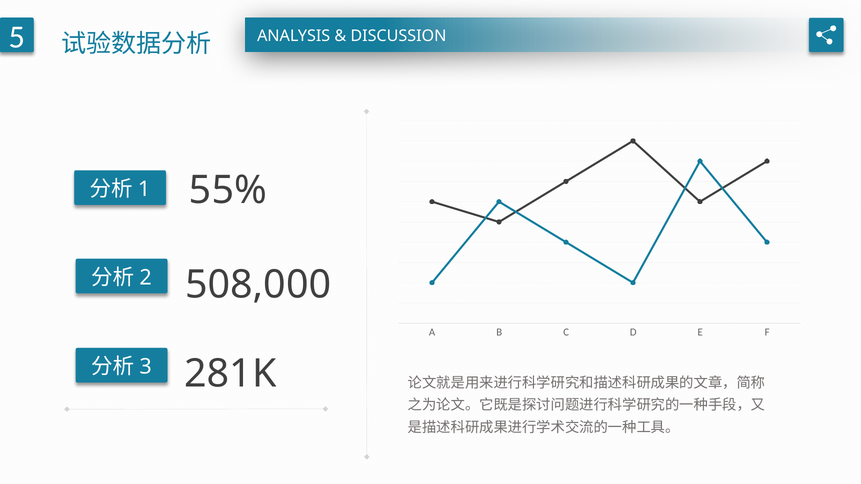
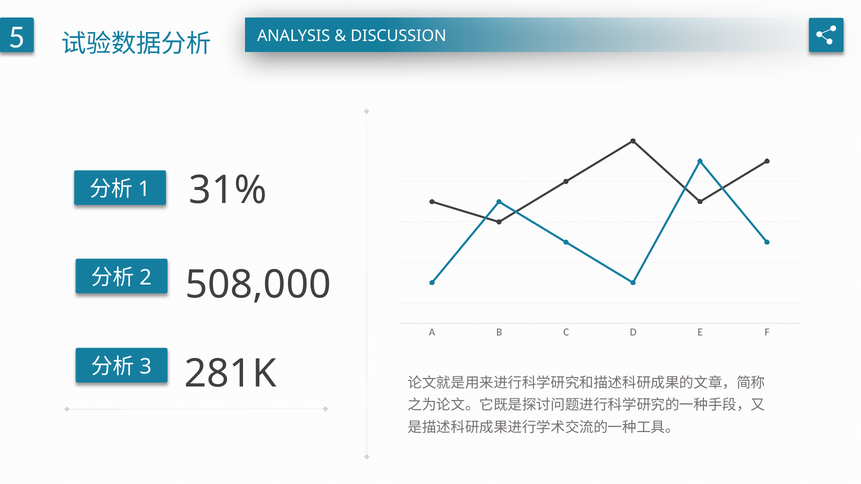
55%: 55% -> 31%
